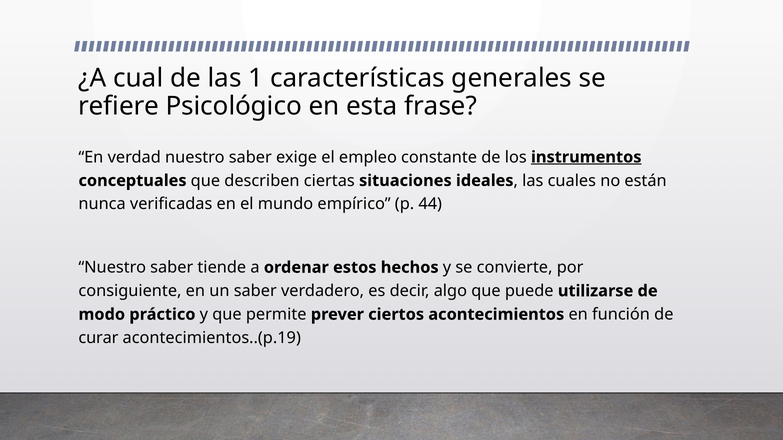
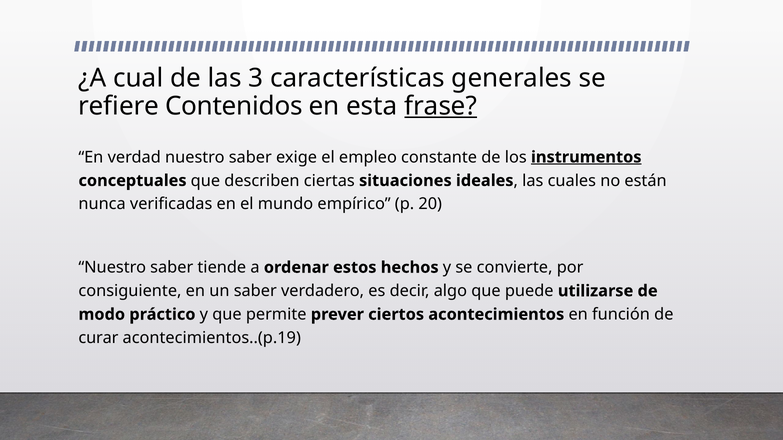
1: 1 -> 3
Psicológico: Psicológico -> Contenidos
frase underline: none -> present
44: 44 -> 20
